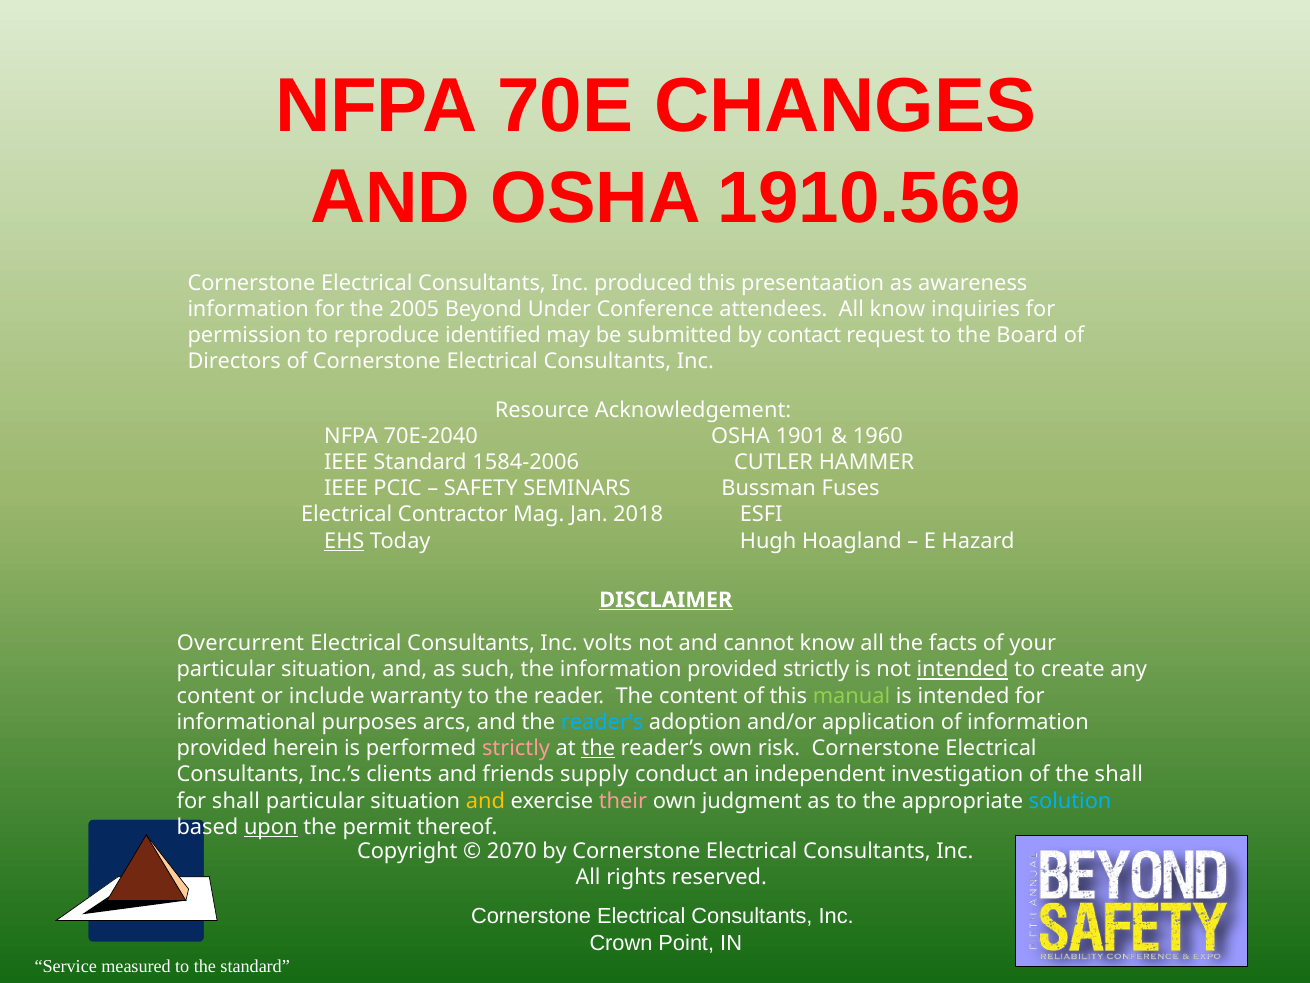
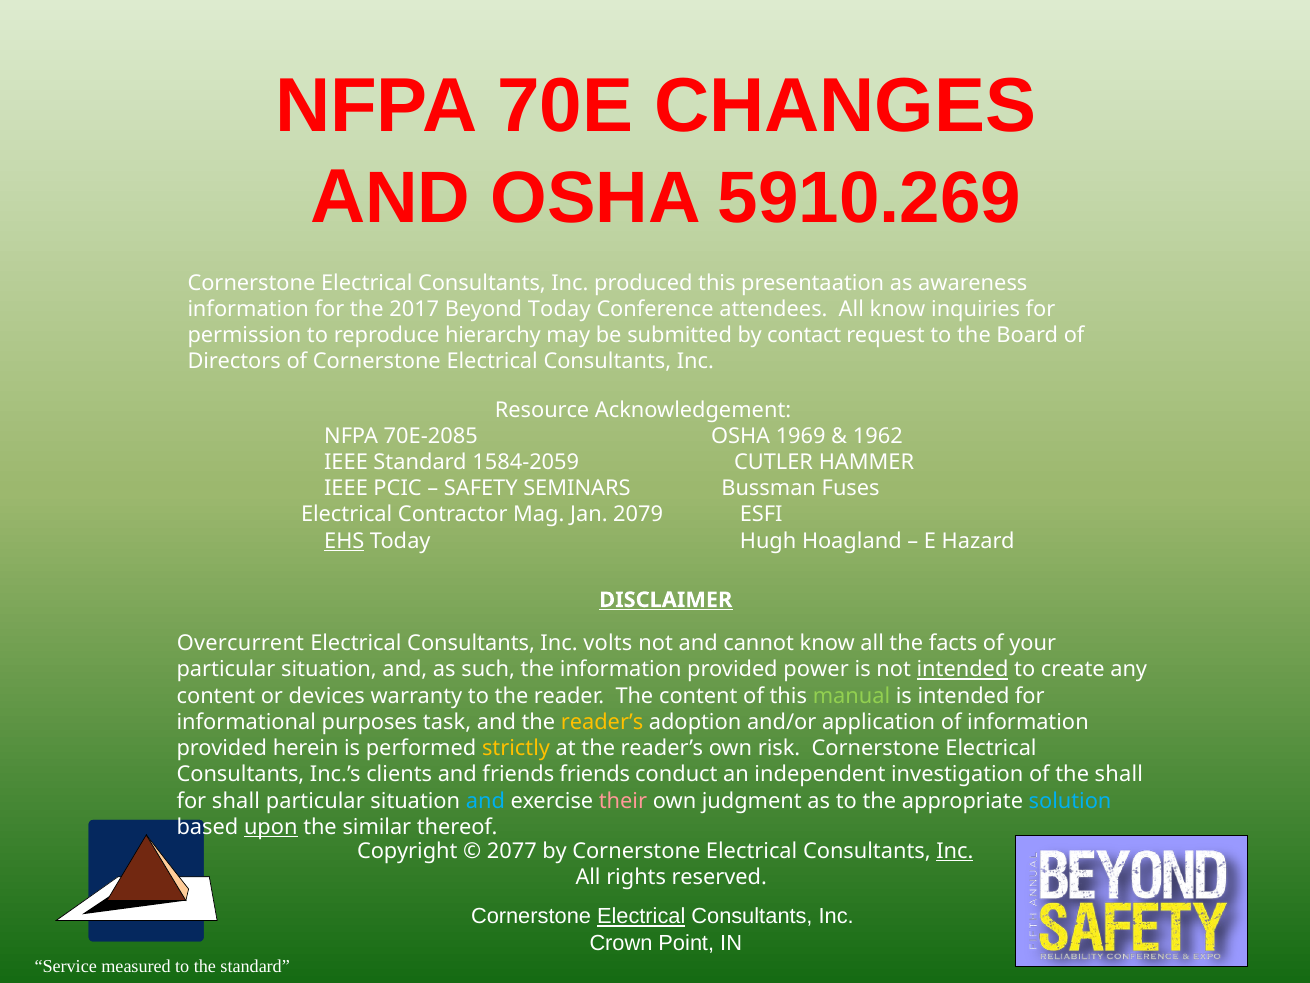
1910.569: 1910.569 -> 5910.269
2005: 2005 -> 2017
Beyond Under: Under -> Today
identified: identified -> hierarchy
70E-2040: 70E-2040 -> 70E-2085
1901: 1901 -> 1969
1960: 1960 -> 1962
1584-2006: 1584-2006 -> 1584-2059
2018: 2018 -> 2079
provided strictly: strictly -> power
include: include -> devices
arcs: arcs -> task
reader’s at (602, 722) colour: light blue -> yellow
strictly at (516, 748) colour: pink -> yellow
the at (598, 748) underline: present -> none
friends supply: supply -> friends
and at (485, 800) colour: yellow -> light blue
permit: permit -> similar
2070: 2070 -> 2077
Inc at (955, 851) underline: none -> present
Electrical at (641, 916) underline: none -> present
